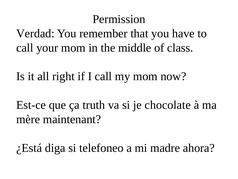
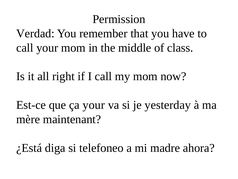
ça truth: truth -> your
chocolate: chocolate -> yesterday
